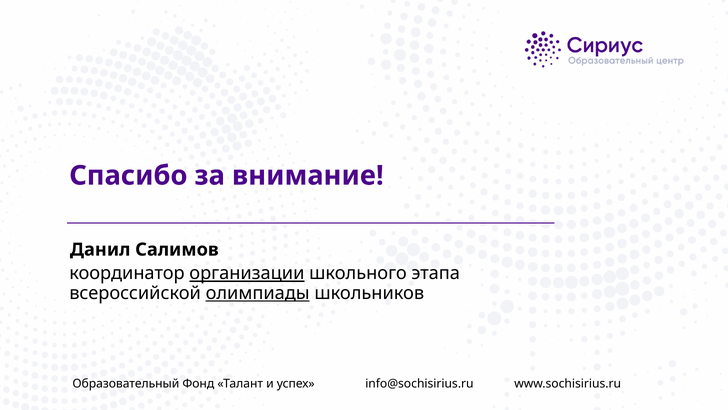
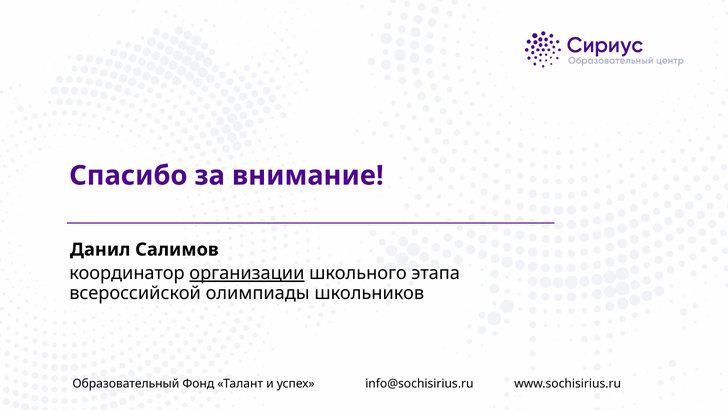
олимпиады underline: present -> none
